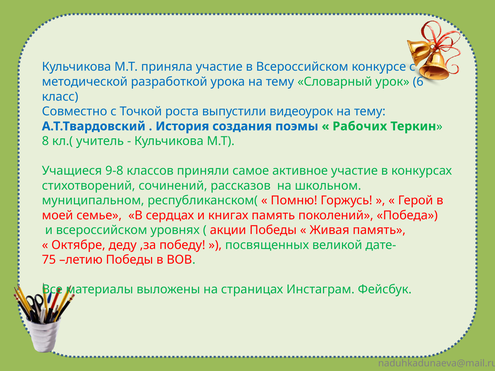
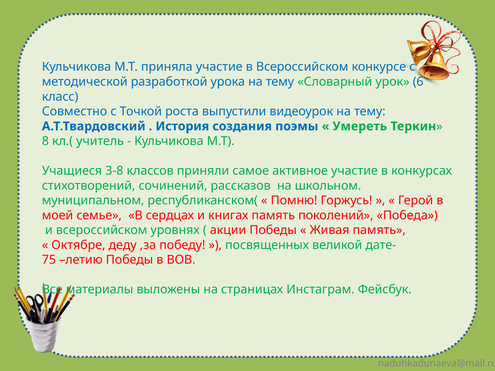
Рабочих: Рабочих -> Умереть
9-8: 9-8 -> 3-8
